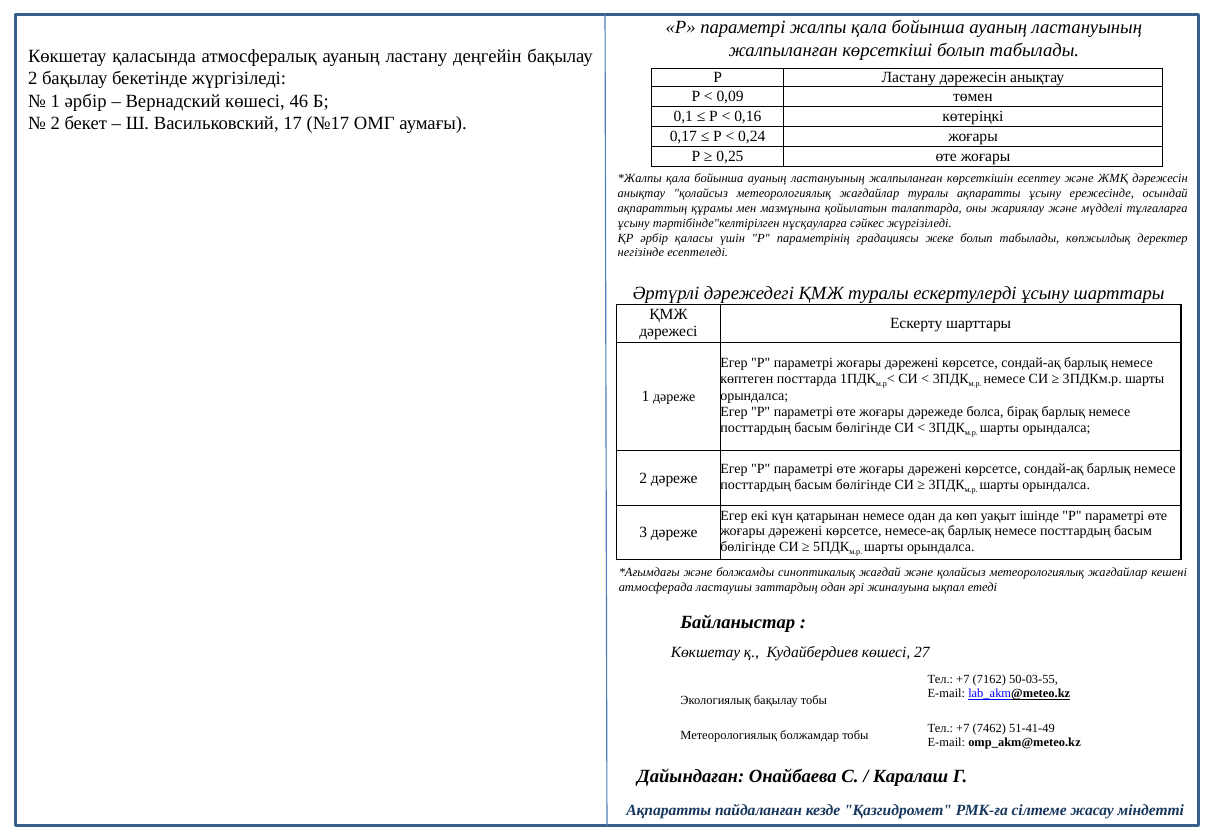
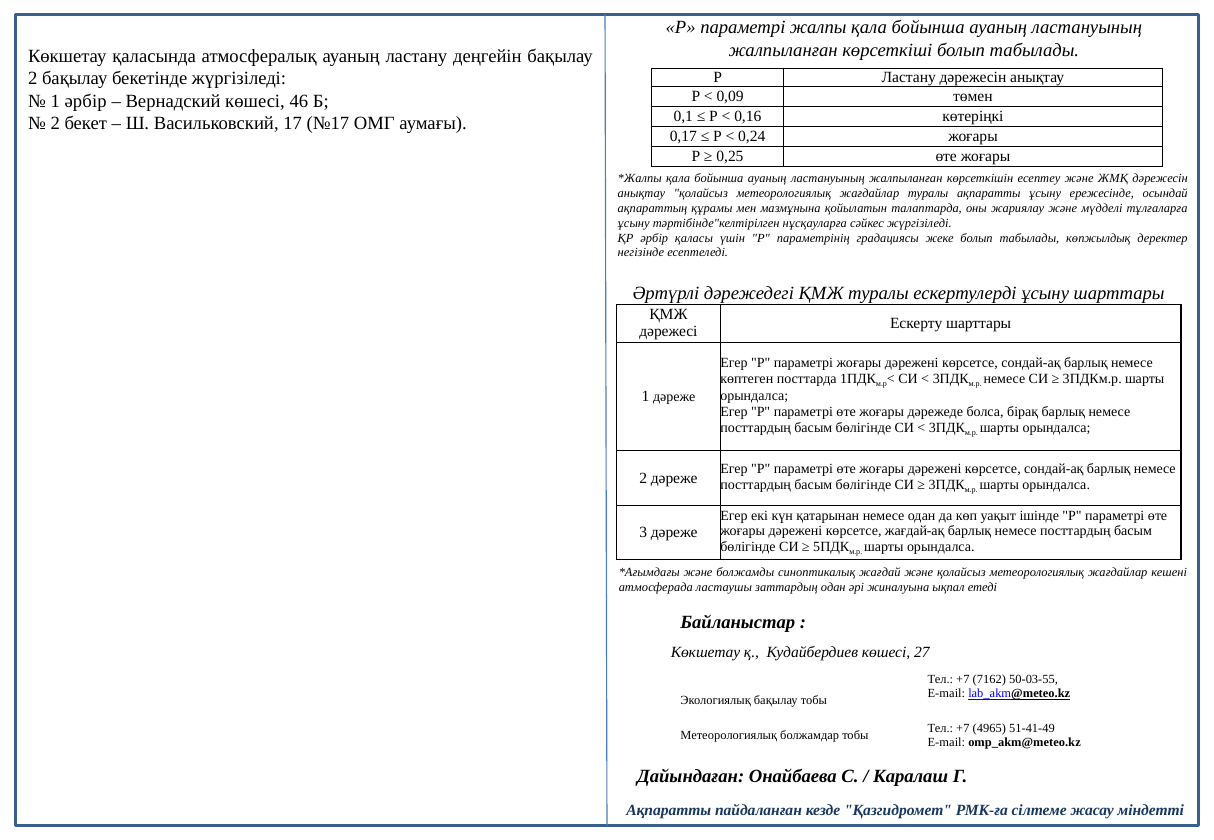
немесе-ақ: немесе-ақ -> жағдай-ақ
7462: 7462 -> 4965
